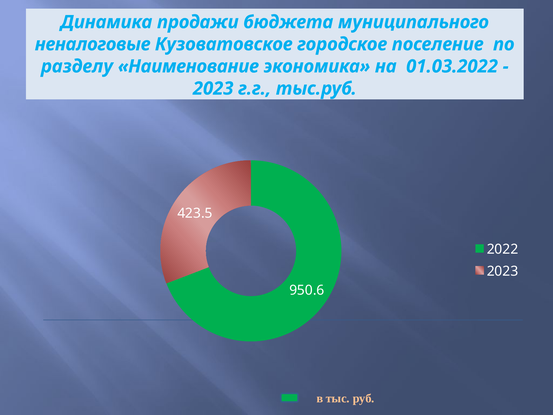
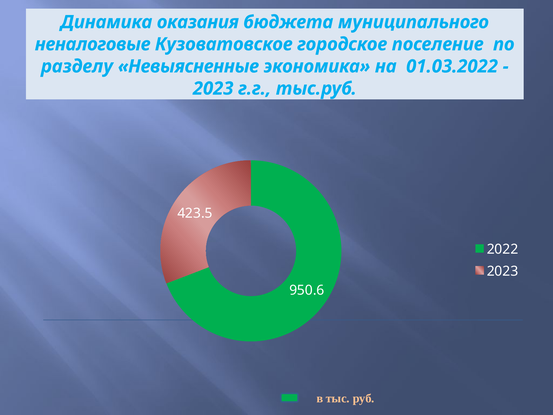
продажи: продажи -> оказания
Наименование: Наименование -> Невыясненные
